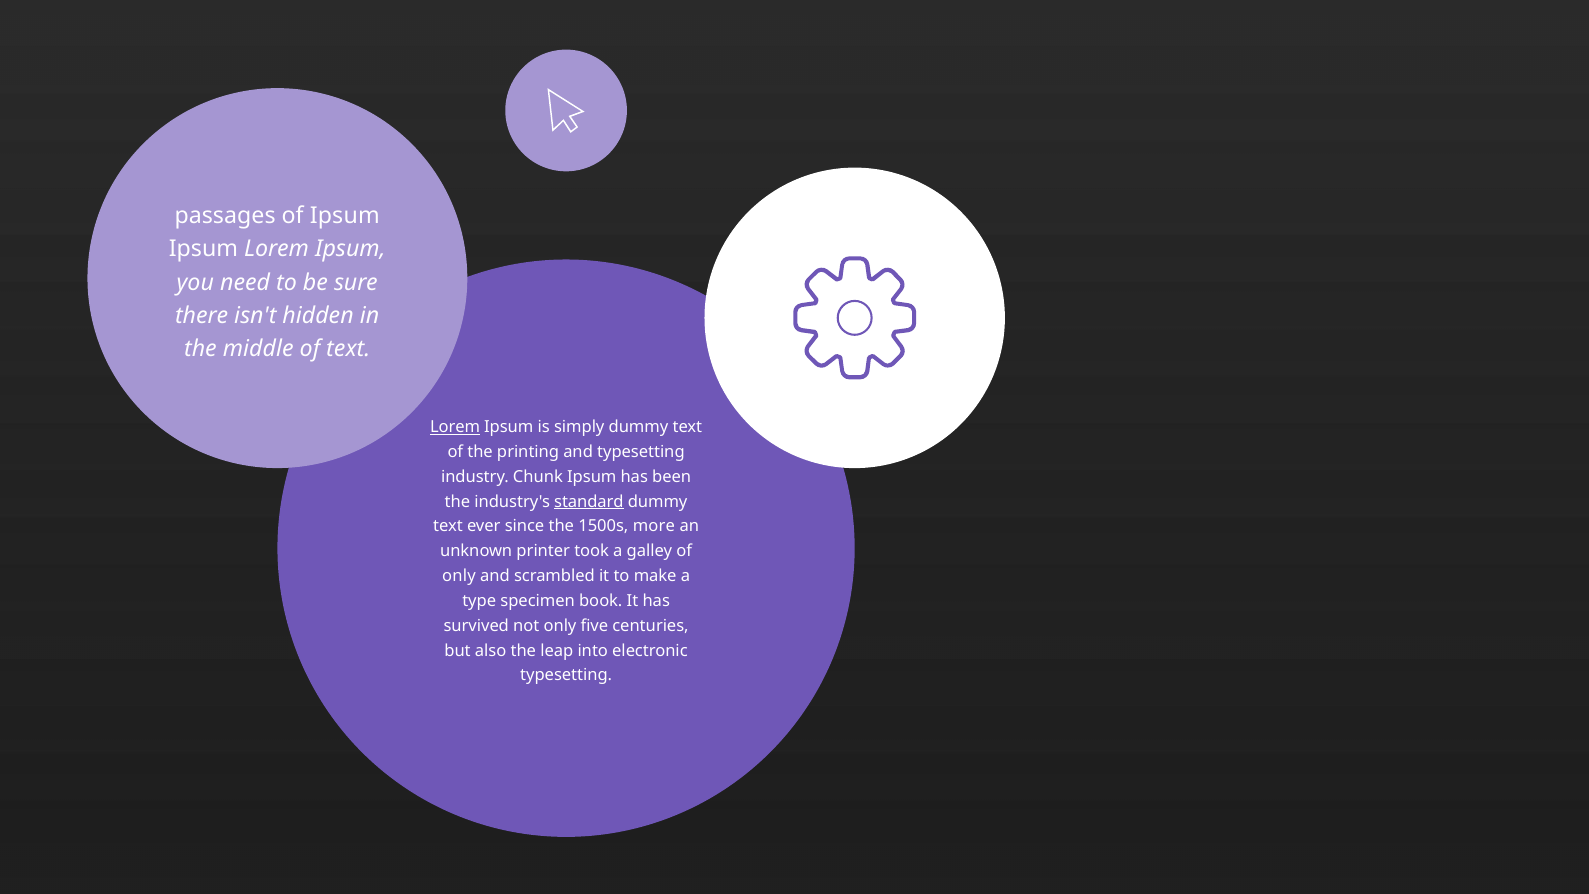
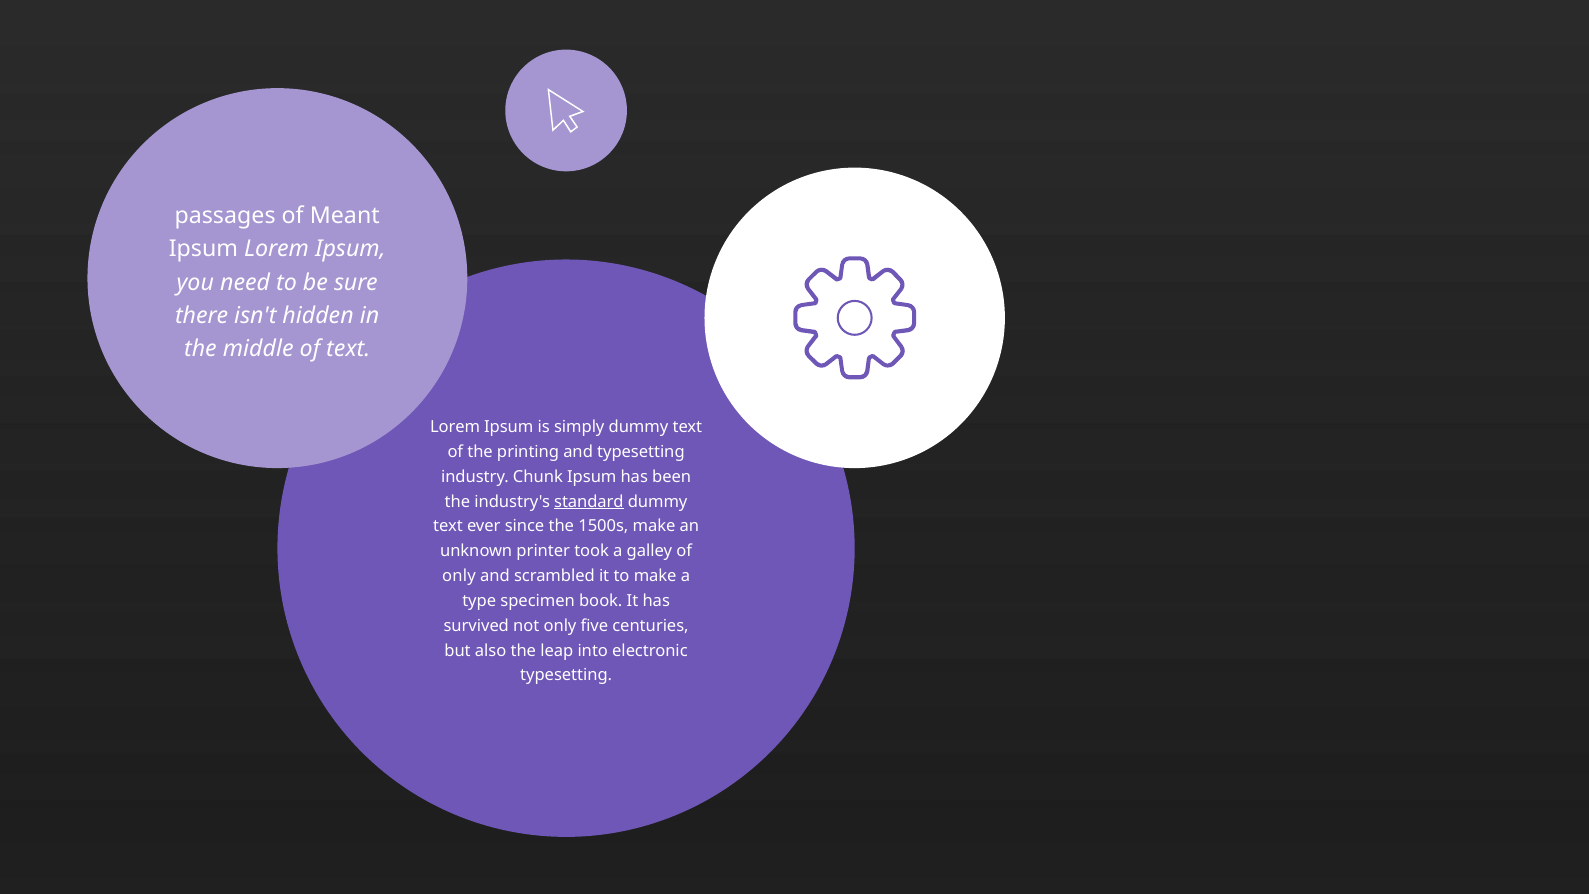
of Ipsum: Ipsum -> Meant
Lorem at (455, 427) underline: present -> none
1500s more: more -> make
